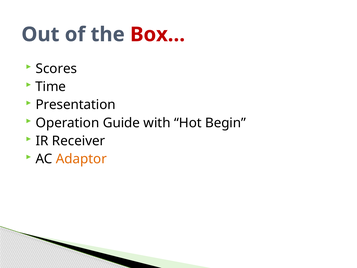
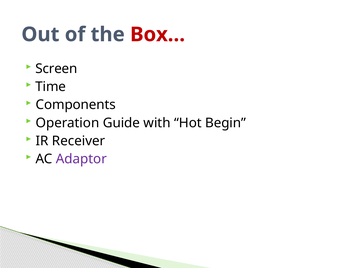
Scores: Scores -> Screen
Presentation: Presentation -> Components
Adaptor colour: orange -> purple
